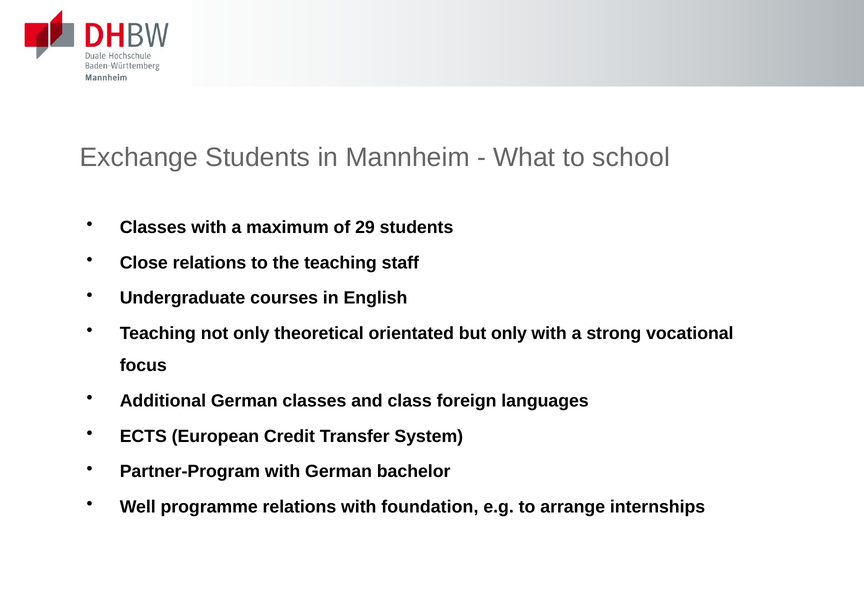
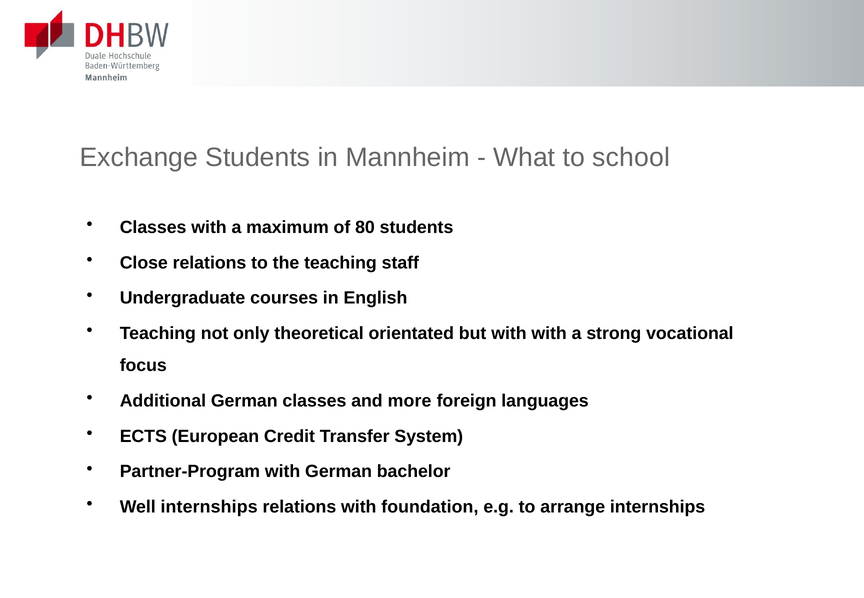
29: 29 -> 80
but only: only -> with
class: class -> more
Well programme: programme -> internships
